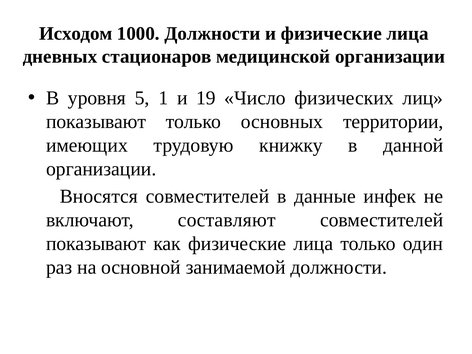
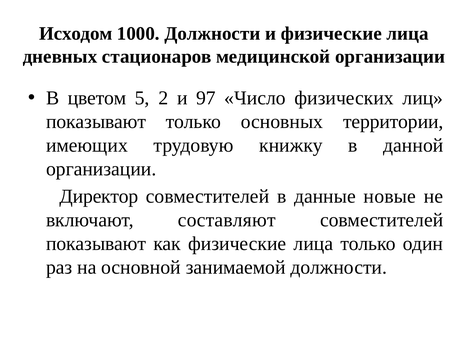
уровня: уровня -> цветом
1: 1 -> 2
19: 19 -> 97
Вносятся: Вносятся -> Директор
инфек: инфек -> новые
